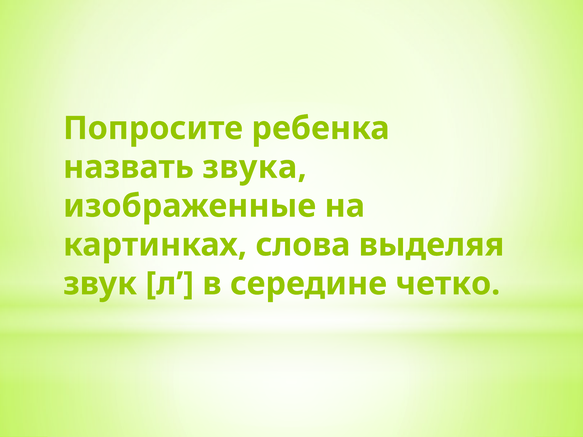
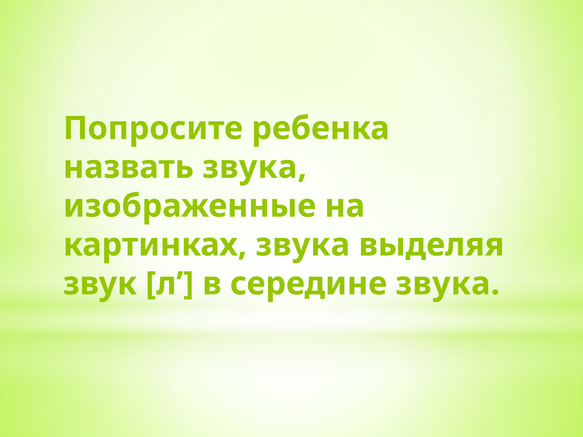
картинках слова: слова -> звука
середине четко: четко -> звука
